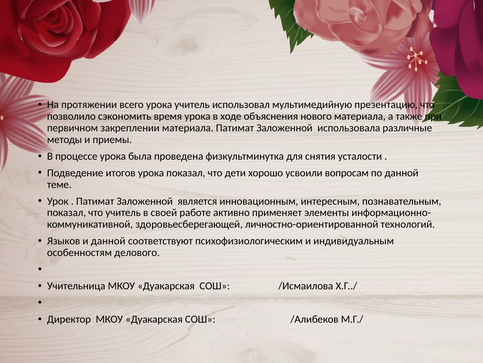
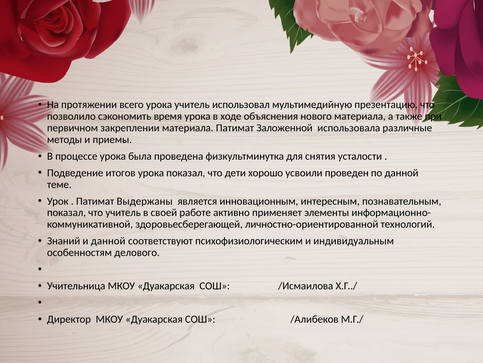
вопросам: вопросам -> проведен
Заложенной at (145, 201): Заложенной -> Выдержаны
Языков: Языков -> Знаний
